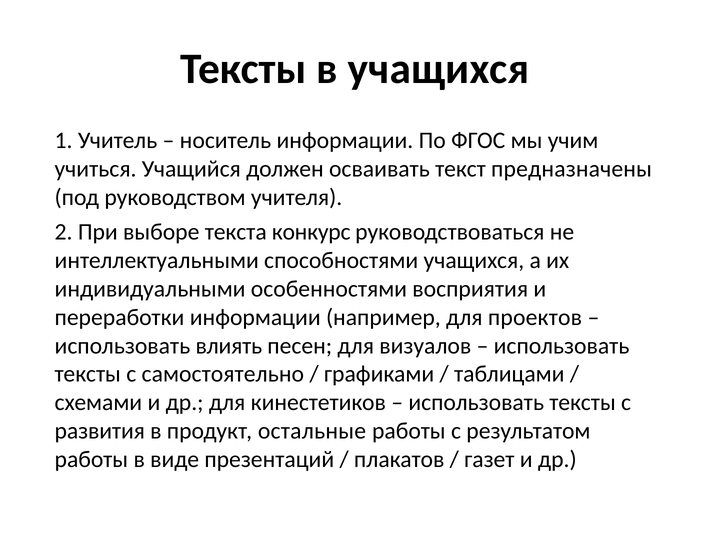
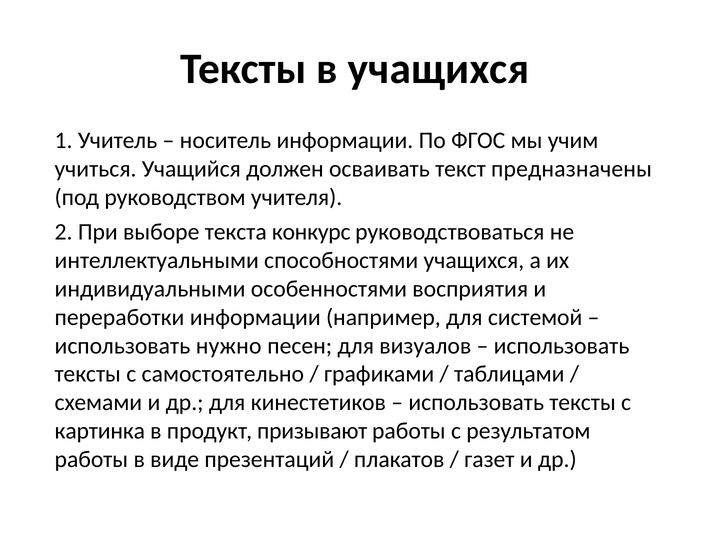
проектов: проектов -> системой
влиять: влиять -> нужно
развития: развития -> картинка
остальные: остальные -> призывают
